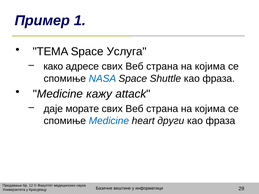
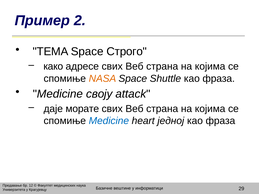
1: 1 -> 2
Услуга: Услуга -> Строго
NASA colour: blue -> orange
кажу: кажу -> своју
други: други -> једној
